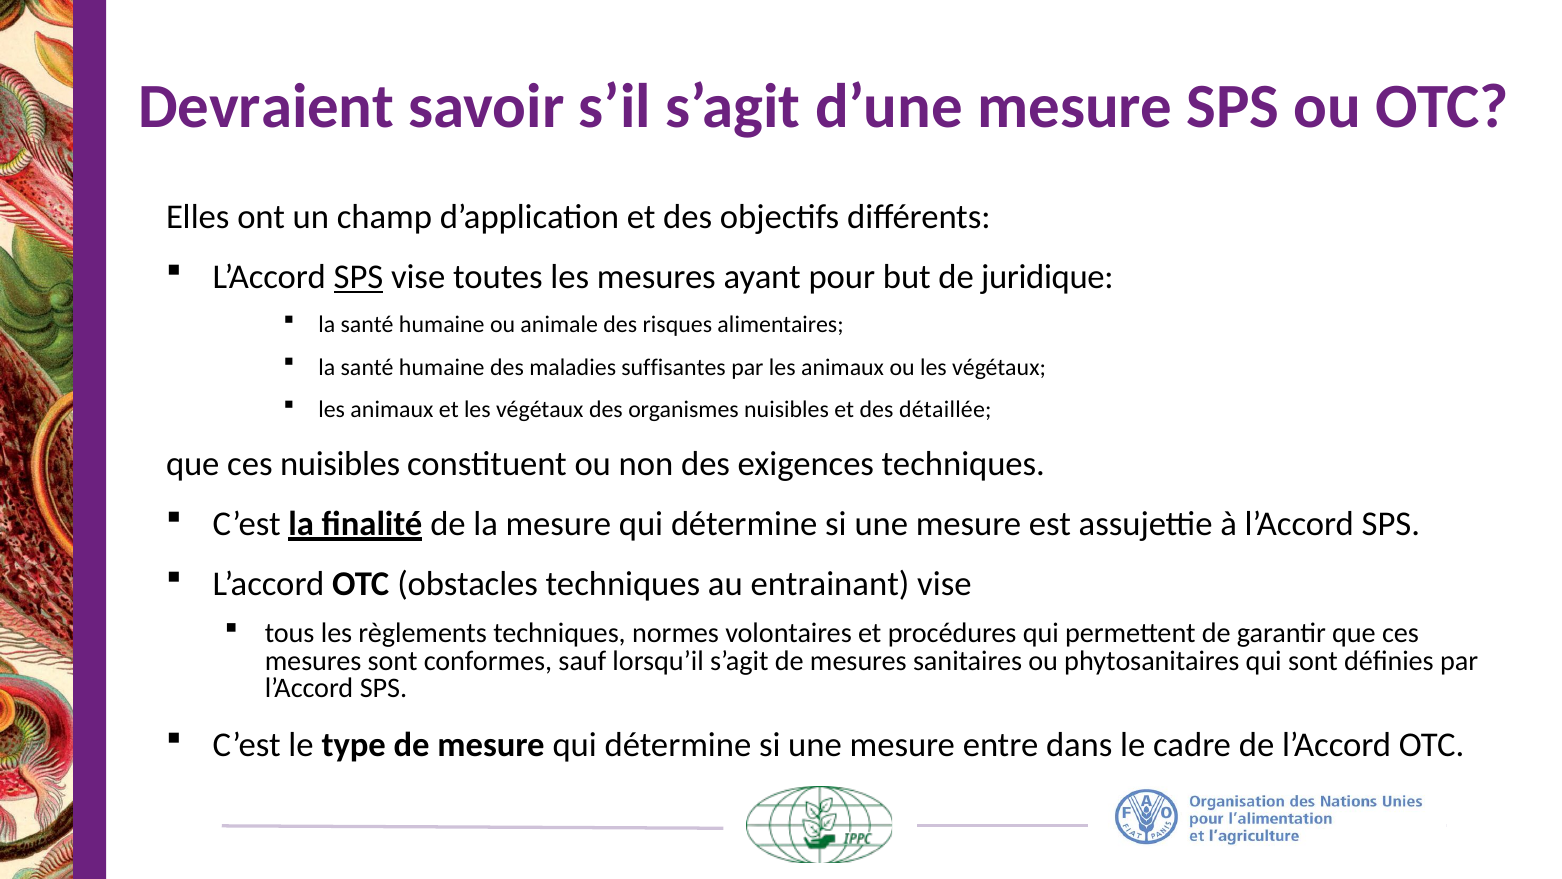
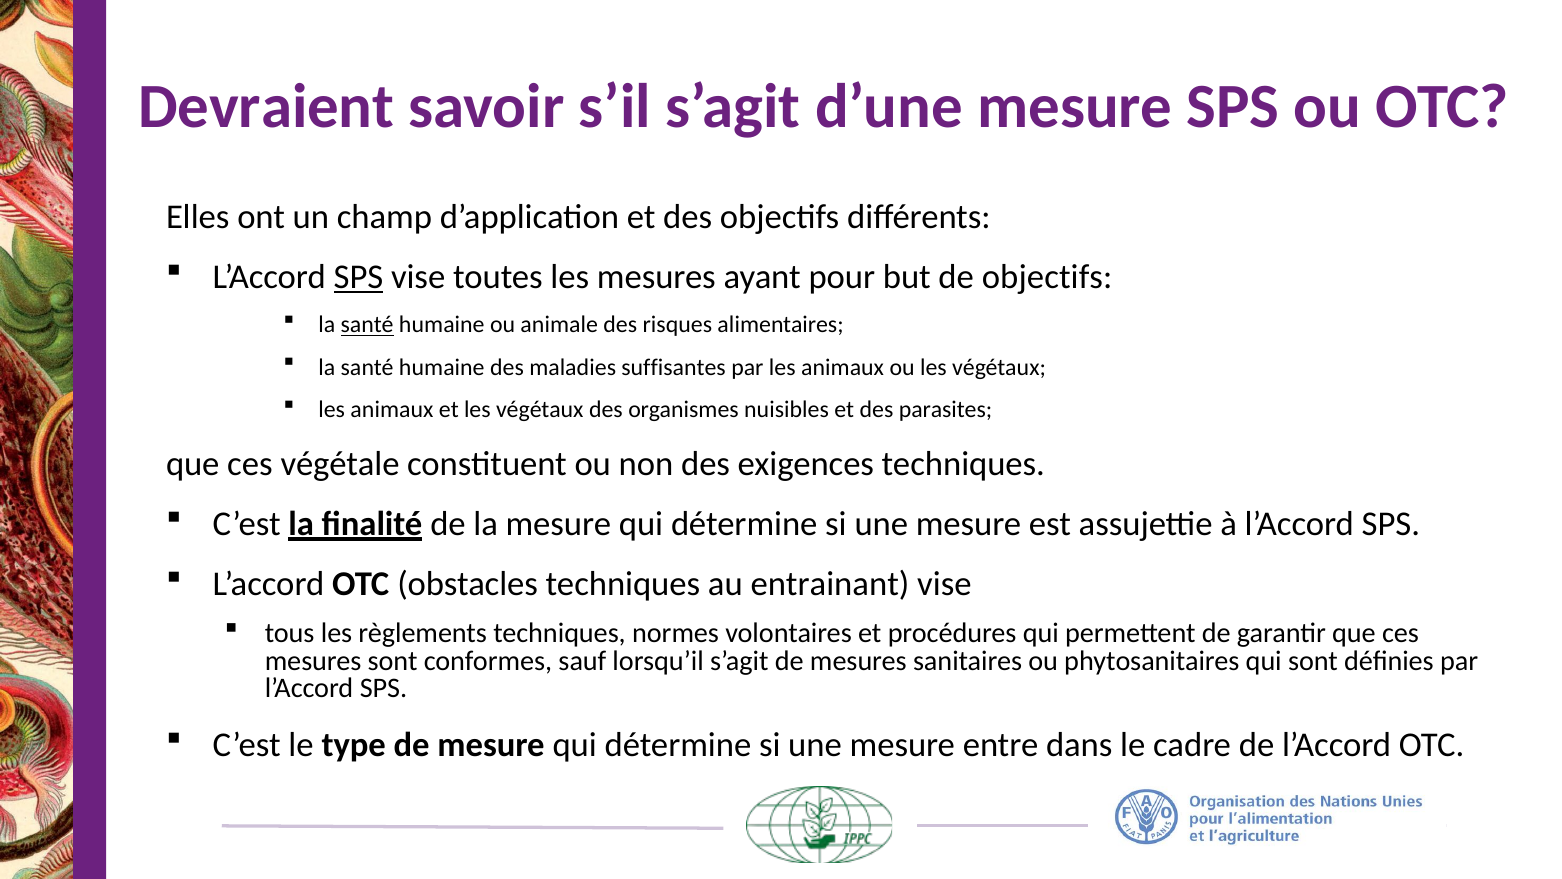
de juridique: juridique -> objectifs
santé at (367, 325) underline: none -> present
détaillée: détaillée -> parasites
ces nuisibles: nuisibles -> végétale
